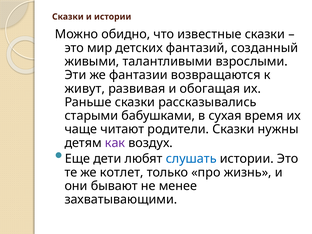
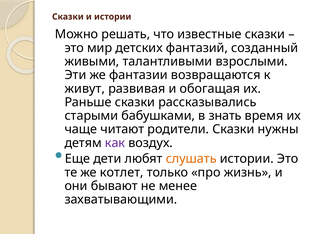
обидно: обидно -> решать
сухая: сухая -> знать
слушать colour: blue -> orange
